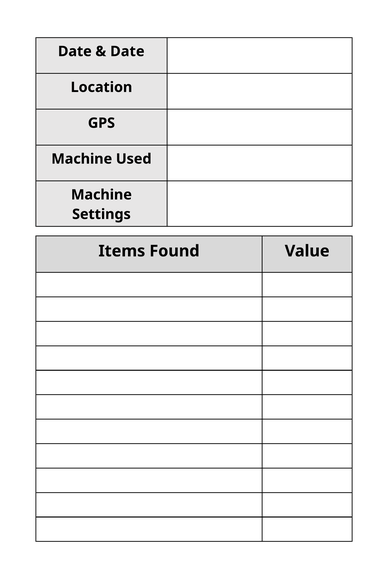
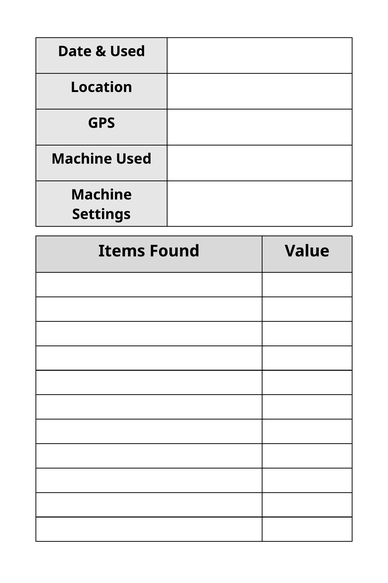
Date at (127, 51): Date -> Used
